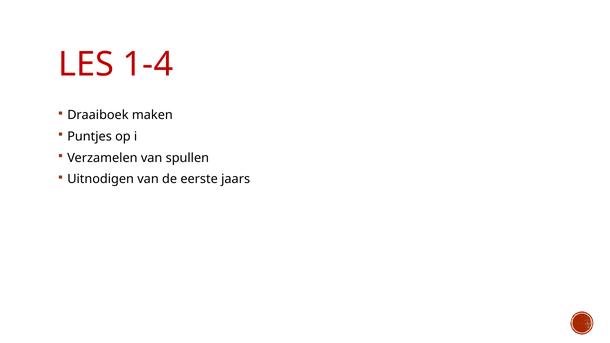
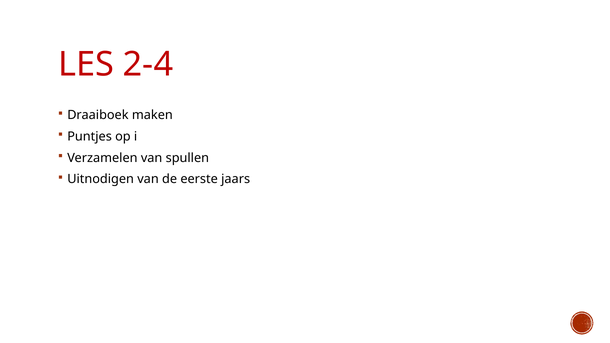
1-4: 1-4 -> 2-4
